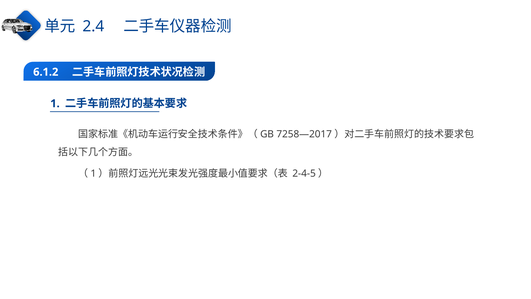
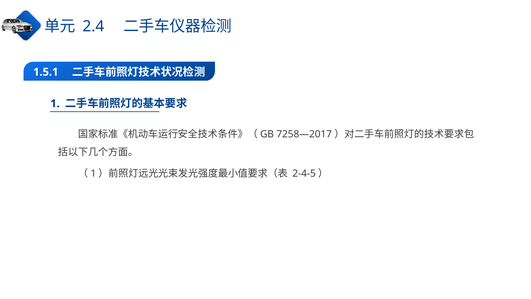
6.1.2: 6.1.2 -> 1.5.1
